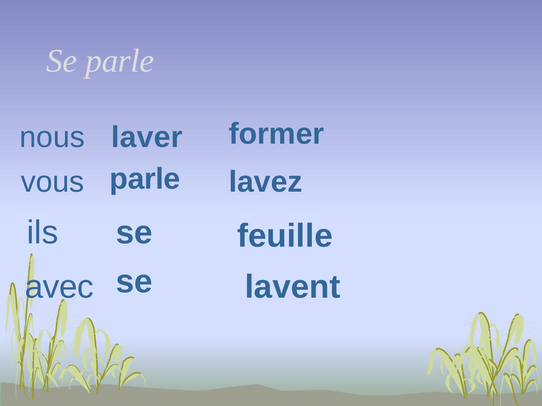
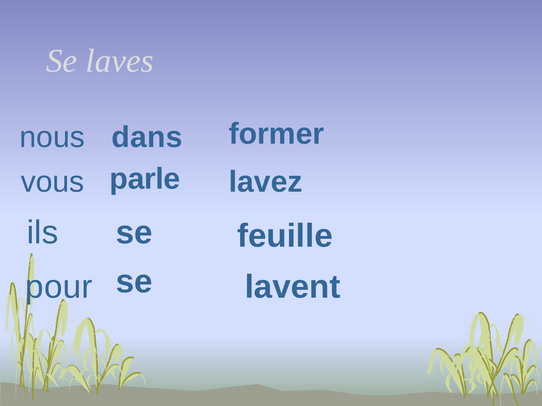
Se parle: parle -> laves
laver: laver -> dans
avec: avec -> pour
